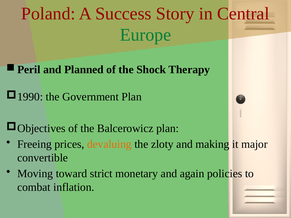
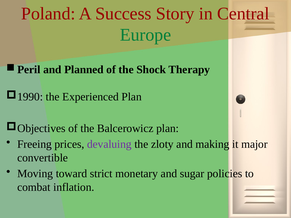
Government: Government -> Experienced
devaluing colour: orange -> purple
again: again -> sugar
